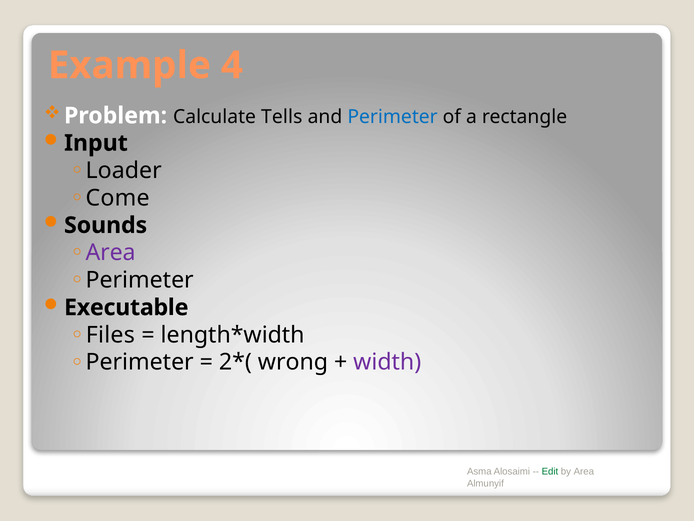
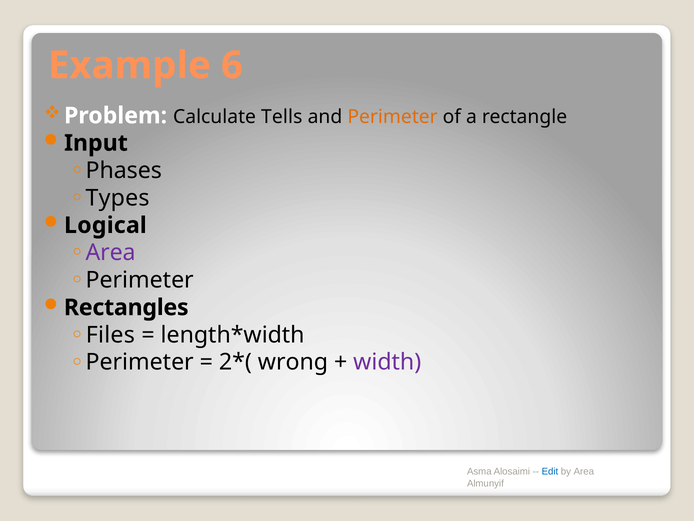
4: 4 -> 6
Perimeter at (393, 117) colour: blue -> orange
Loader: Loader -> Phases
Come: Come -> Types
Sounds: Sounds -> Logical
Executable: Executable -> Rectangles
Edit colour: green -> blue
